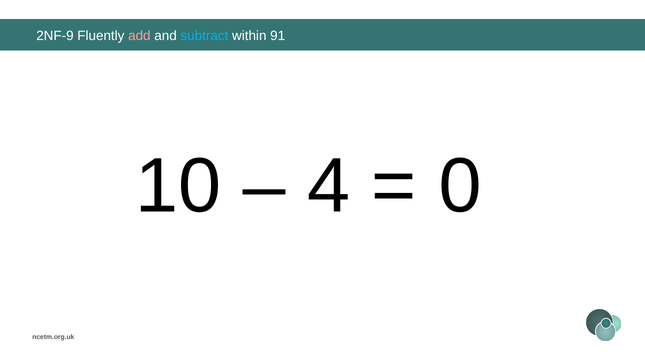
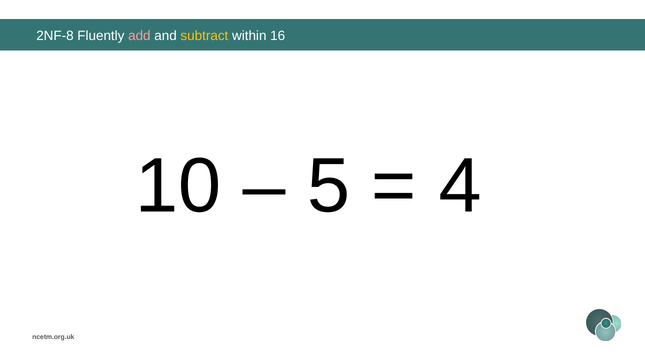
2NF-9: 2NF-9 -> 2NF-8
subtract colour: light blue -> yellow
91: 91 -> 16
4: 4 -> 5
0: 0 -> 4
